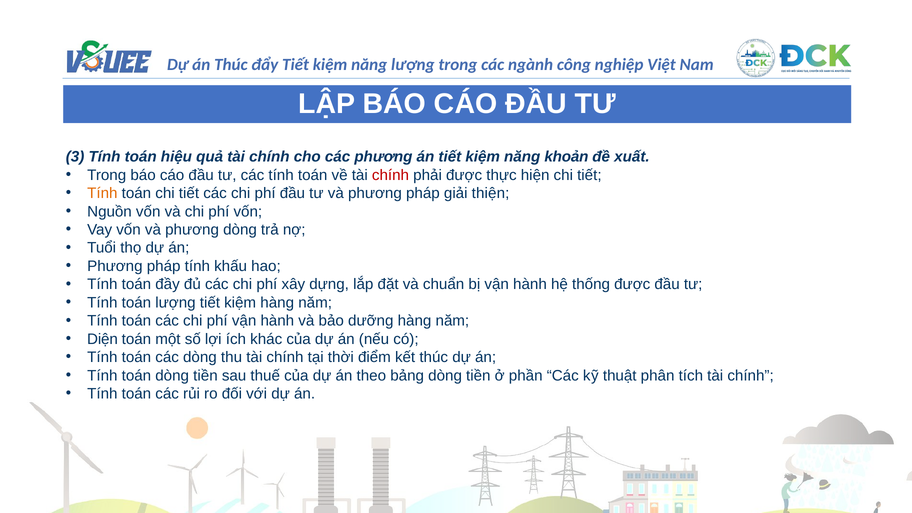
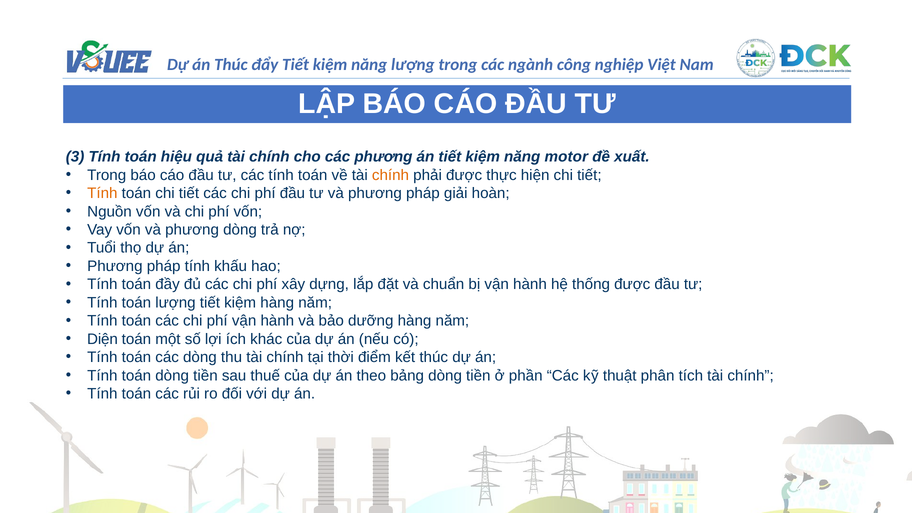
khoản: khoản -> motor
chính at (390, 175) colour: red -> orange
thiện: thiện -> hoàn
